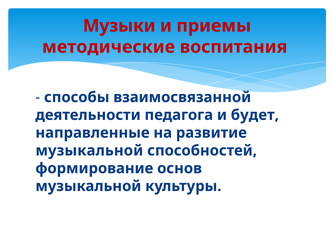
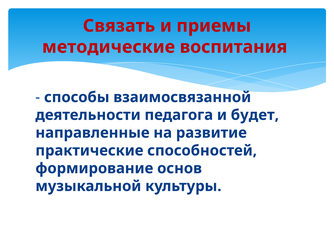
Музыки: Музыки -> Связать
музыкальной at (89, 151): музыкальной -> практические
